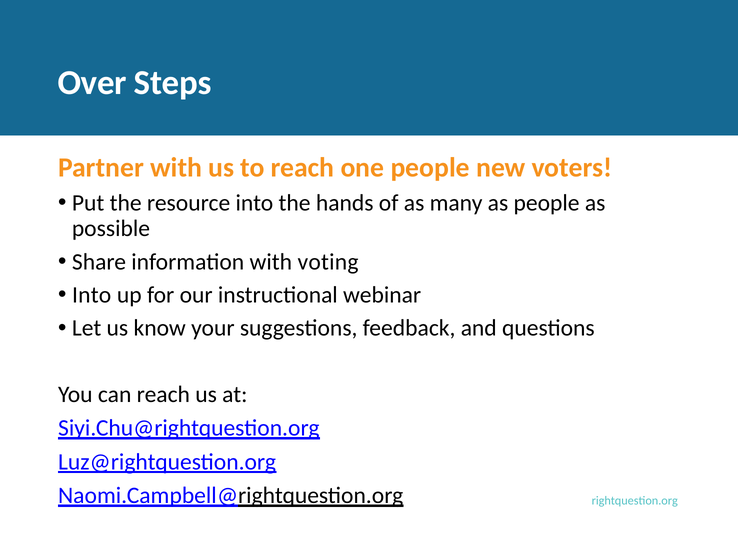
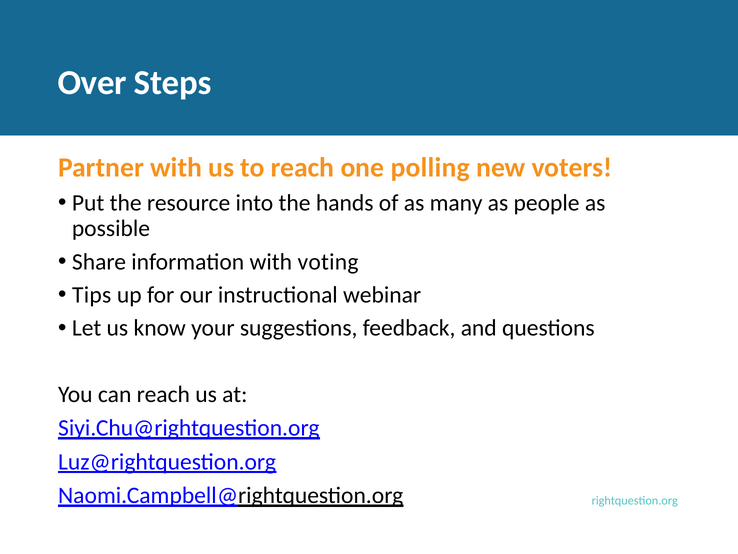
one people: people -> polling
Into at (92, 295): Into -> Tips
